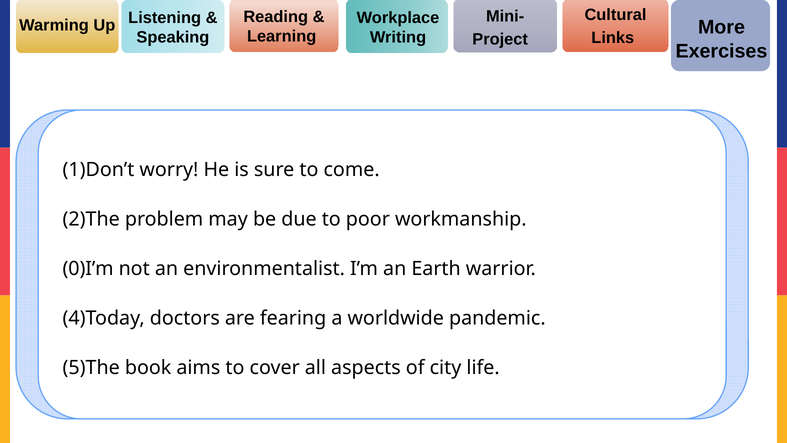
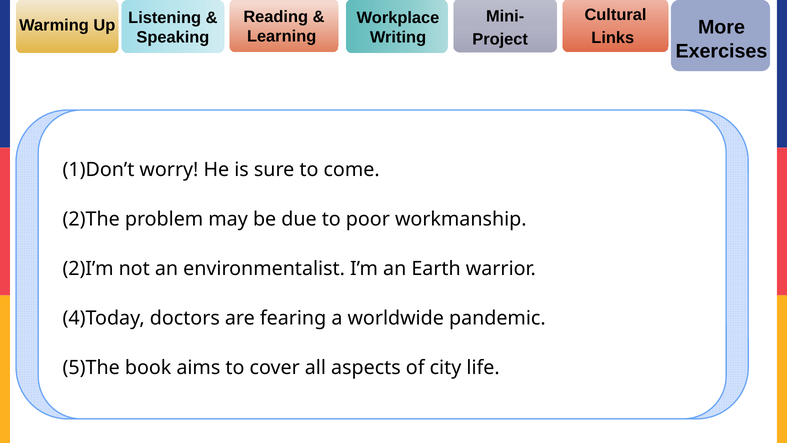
0)I’m: 0)I’m -> 2)I’m
